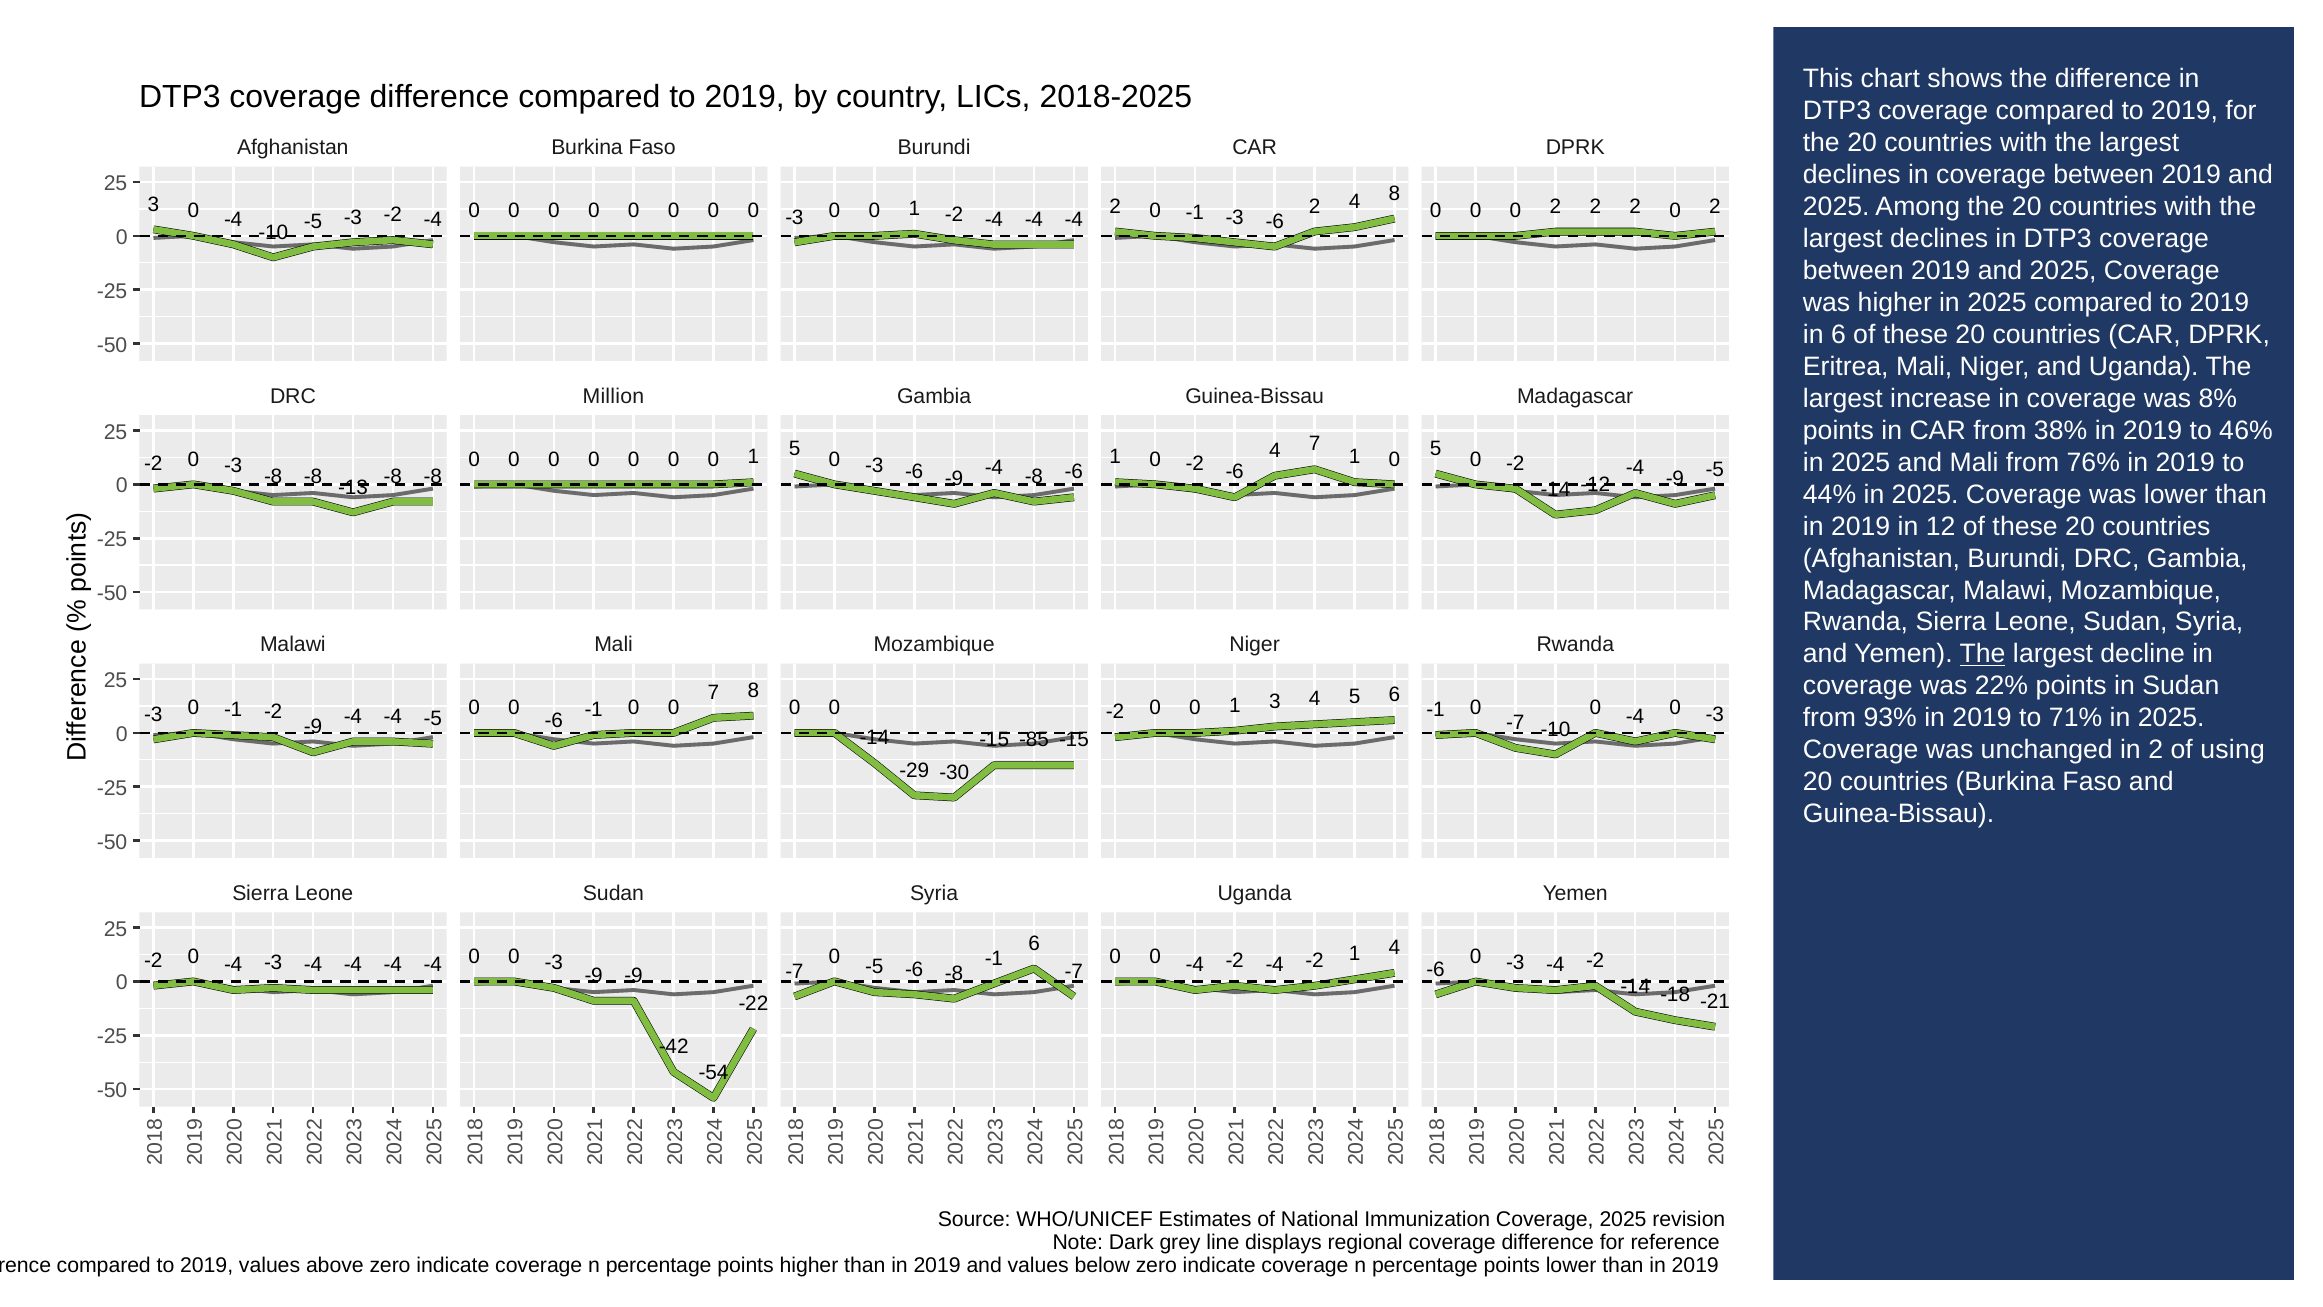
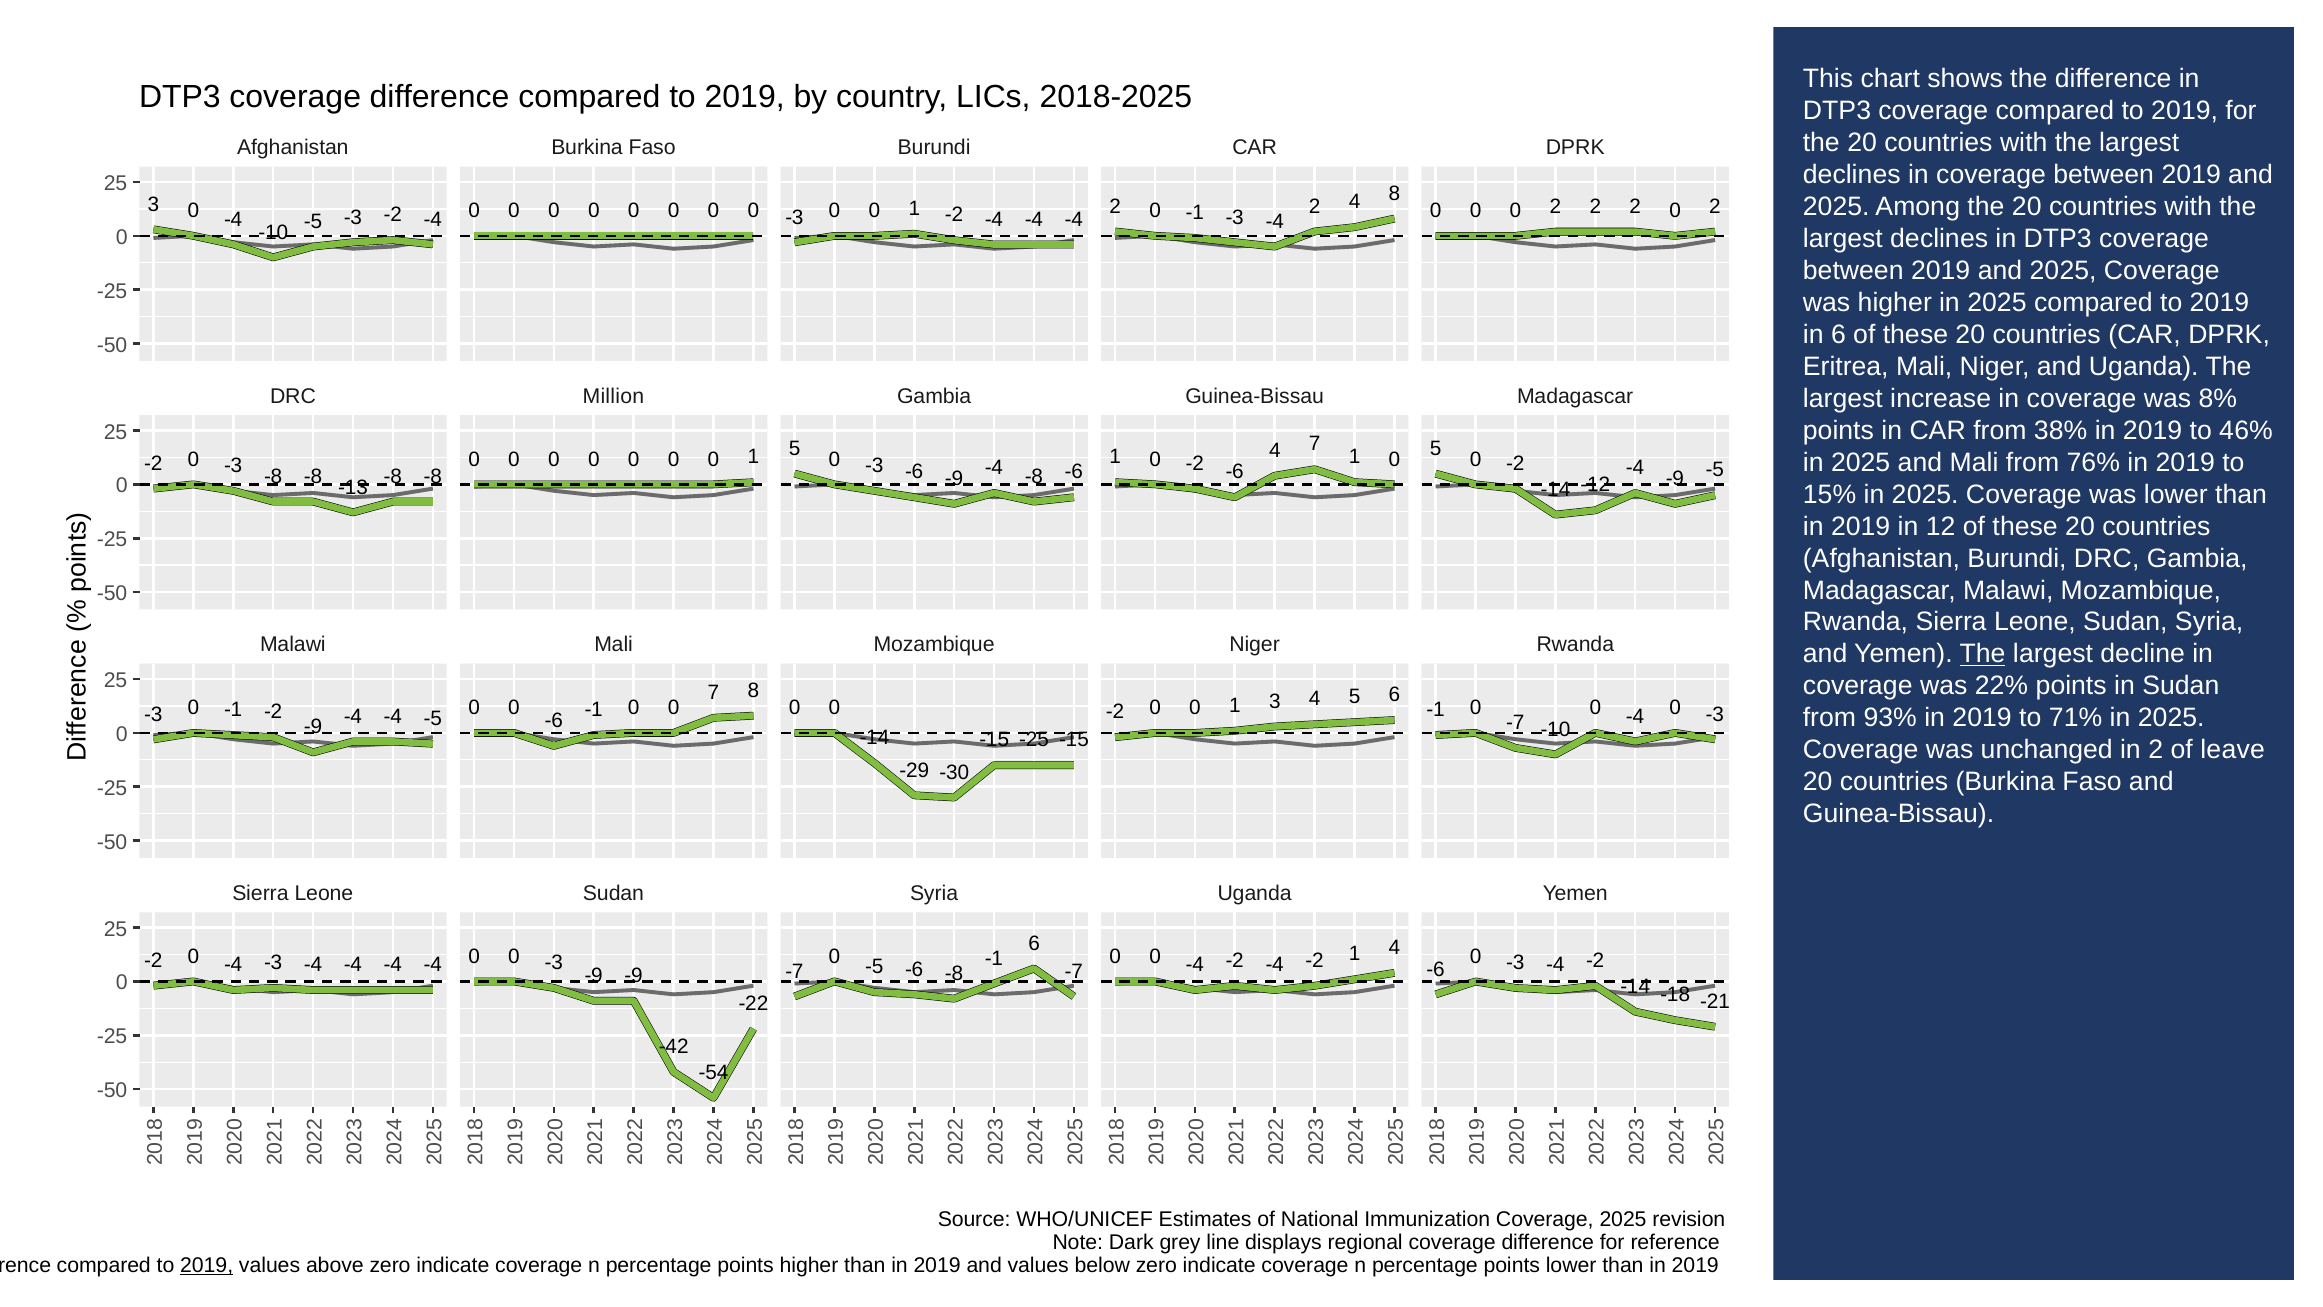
-1 -3 -6: -6 -> -4
44%: 44% -> 15%
-15 -85: -85 -> -25
using: using -> leave
2019 at (207, 1265) underline: none -> present
